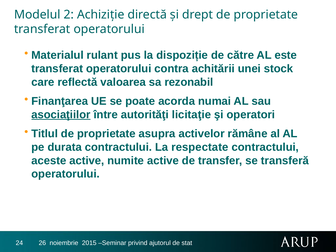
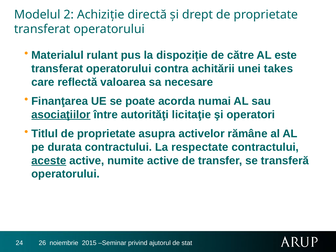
stock: stock -> takes
rezonabil: rezonabil -> necesare
aceste underline: none -> present
